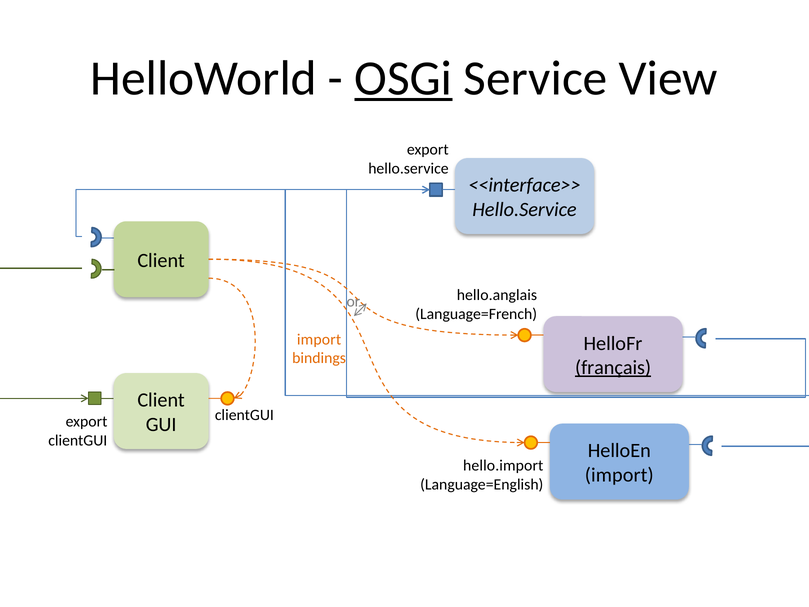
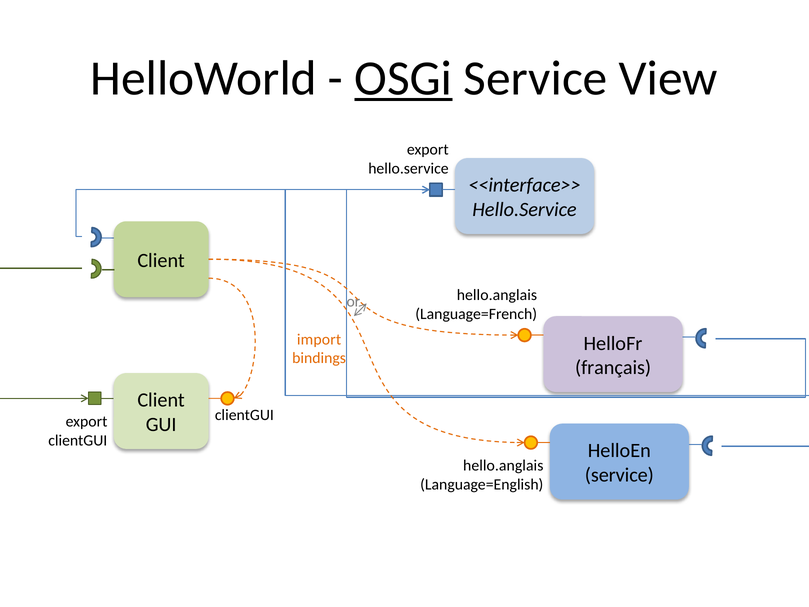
français underline: present -> none
hello.import at (503, 466): hello.import -> hello.anglais
import at (619, 475): import -> service
